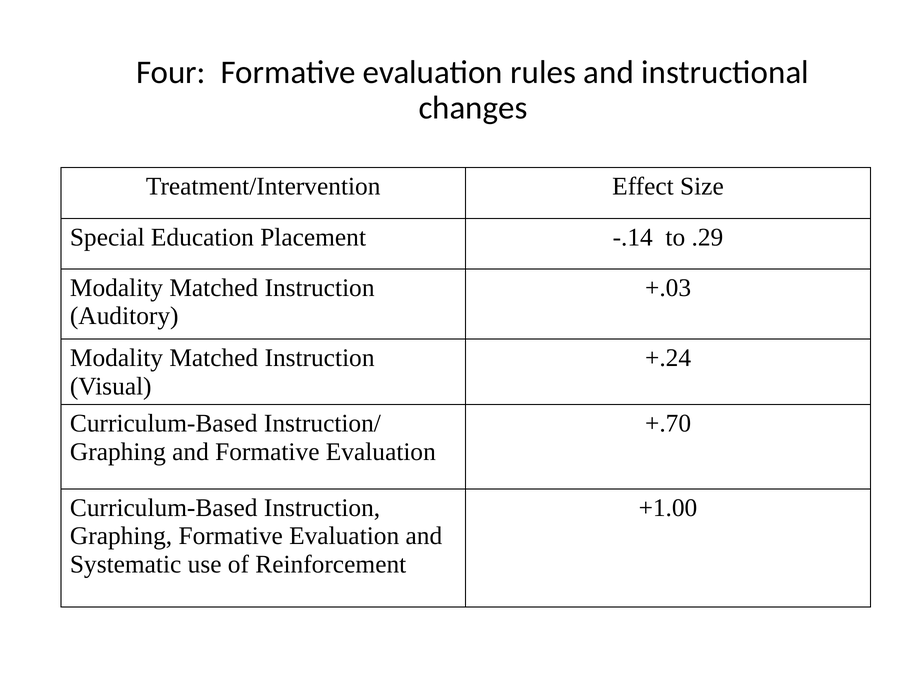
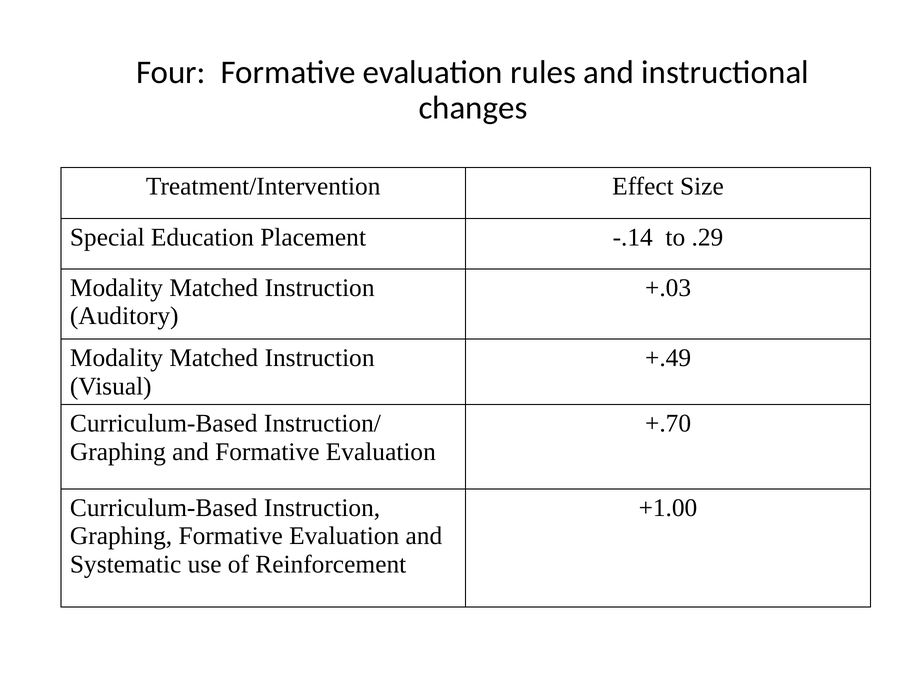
+.24: +.24 -> +.49
